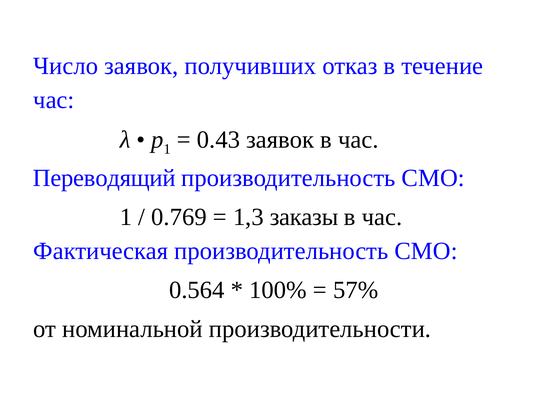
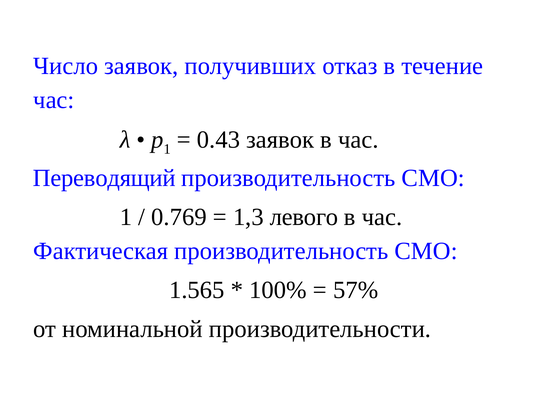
заказы: заказы -> левого
0.564: 0.564 -> 1.565
